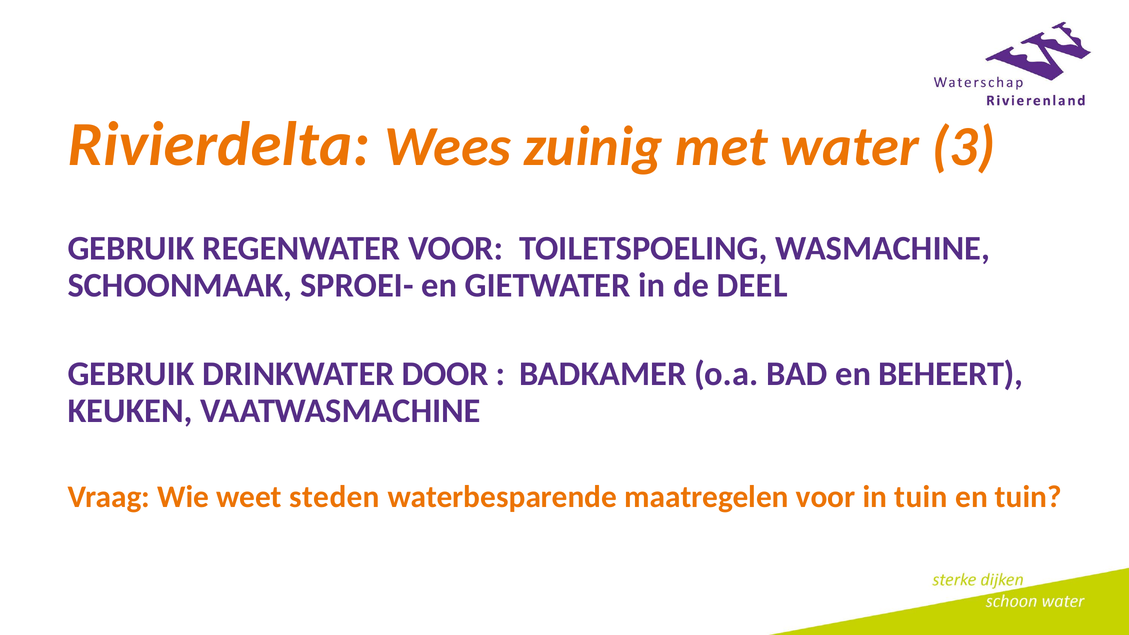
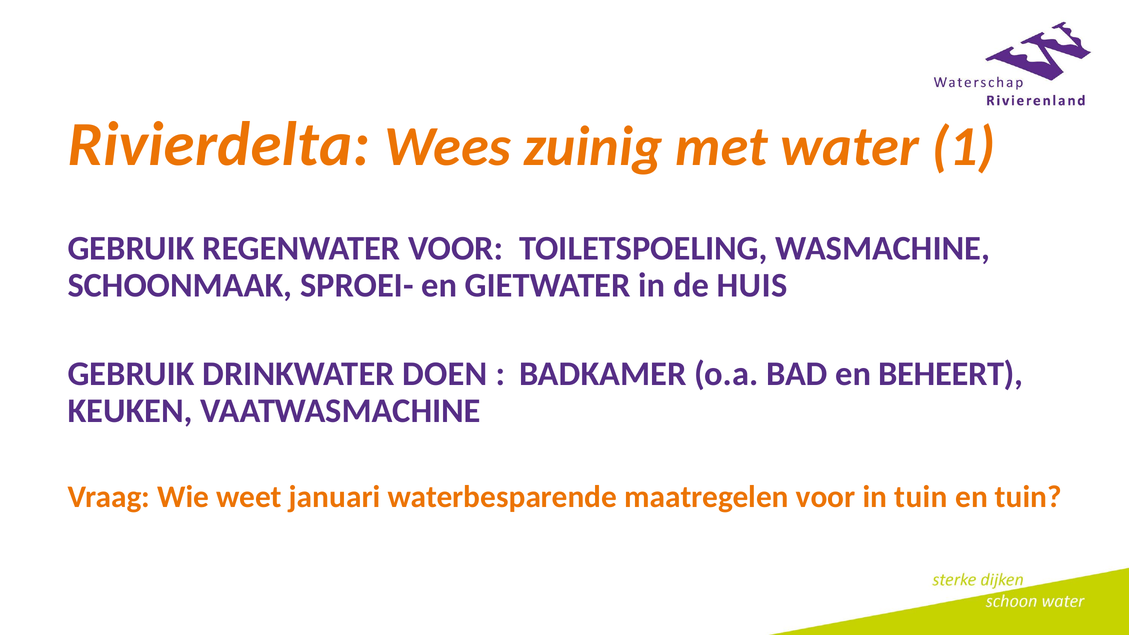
3: 3 -> 1
DEEL: DEEL -> HUIS
DOOR: DOOR -> DOEN
steden: steden -> januari
